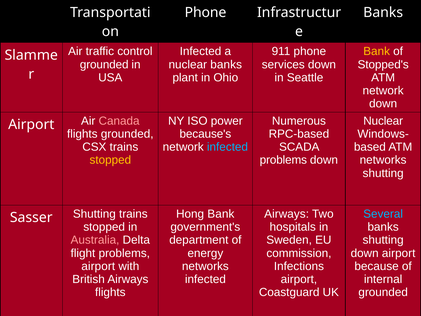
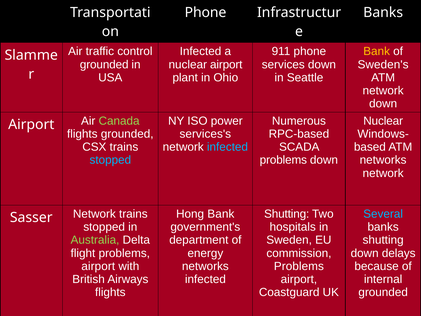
nuclear banks: banks -> airport
Stopped's: Stopped's -> Sweden's
Canada colour: pink -> light green
because's: because's -> services's
stopped at (110, 160) colour: yellow -> light blue
shutting at (383, 173): shutting -> network
Airways at (287, 214): Airways -> Shutting
Sasser Shutting: Shutting -> Network
Australia colour: pink -> light green
airport at (399, 253): airport -> delays
Infections at (299, 266): Infections -> Problems
